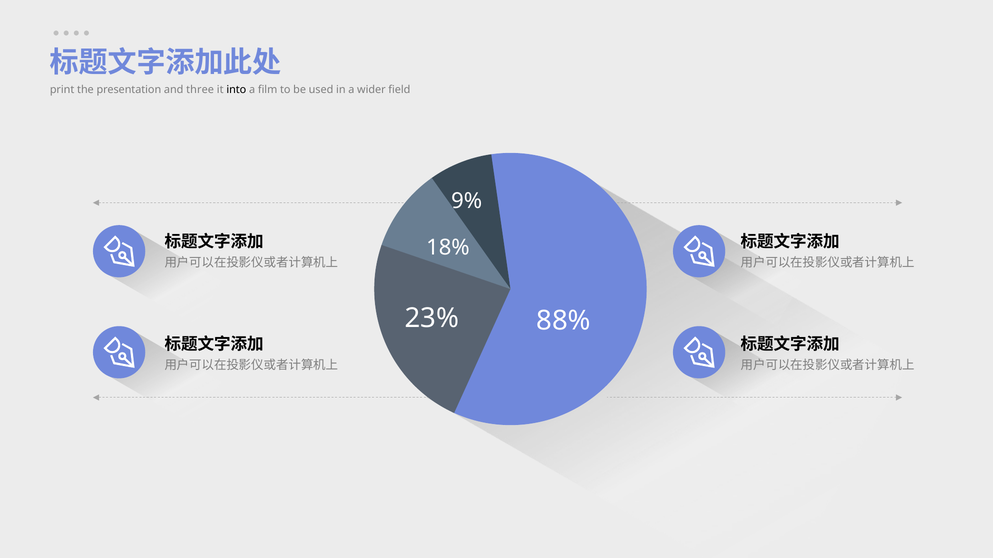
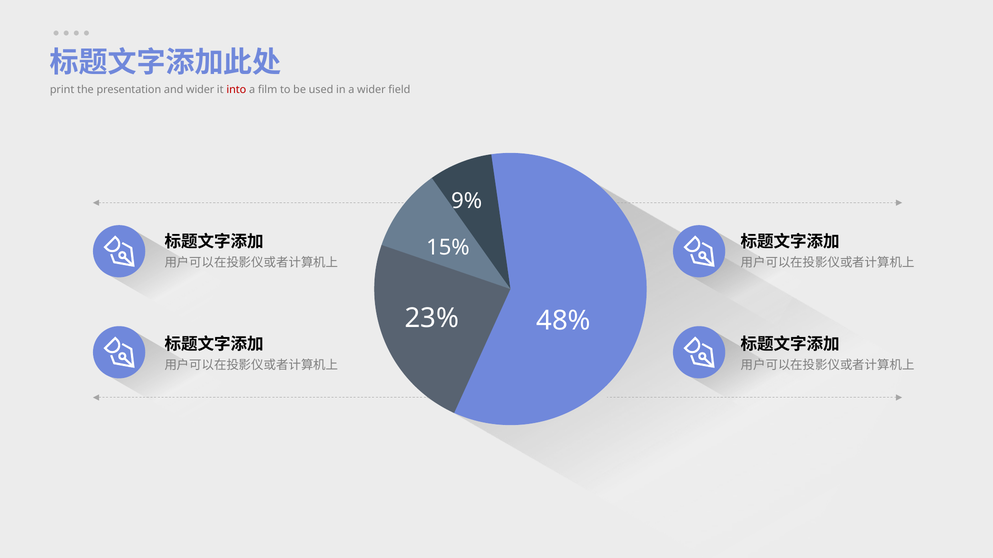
and three: three -> wider
into colour: black -> red
18%: 18% -> 15%
88%: 88% -> 48%
